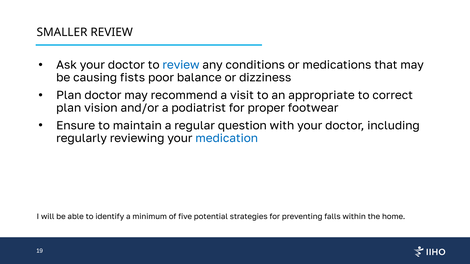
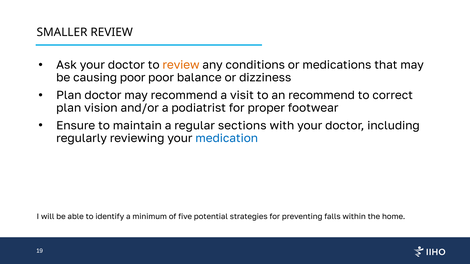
review at (181, 65) colour: blue -> orange
causing fists: fists -> poor
an appropriate: appropriate -> recommend
question: question -> sections
